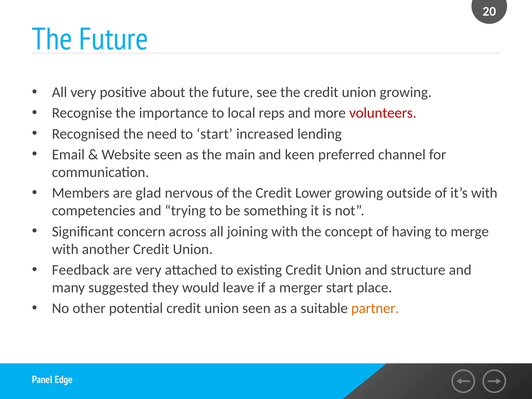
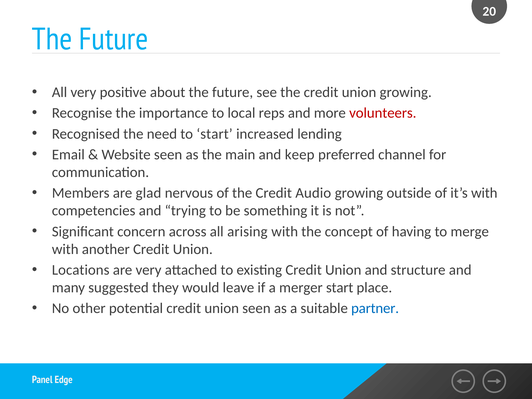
keen: keen -> keep
Lower: Lower -> Audio
joining: joining -> arising
Feedback: Feedback -> Locations
partner colour: orange -> blue
